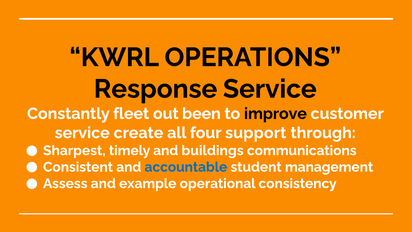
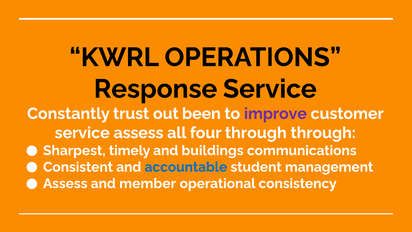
fleet: fleet -> trust
improve colour: black -> purple
service create: create -> assess
four support: support -> through
example: example -> member
